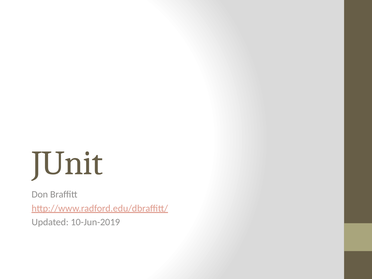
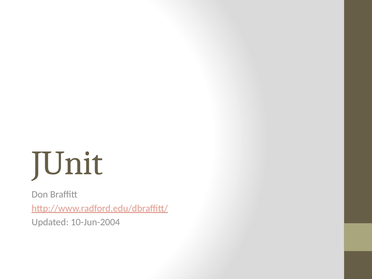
10-Jun-2019: 10-Jun-2019 -> 10-Jun-2004
